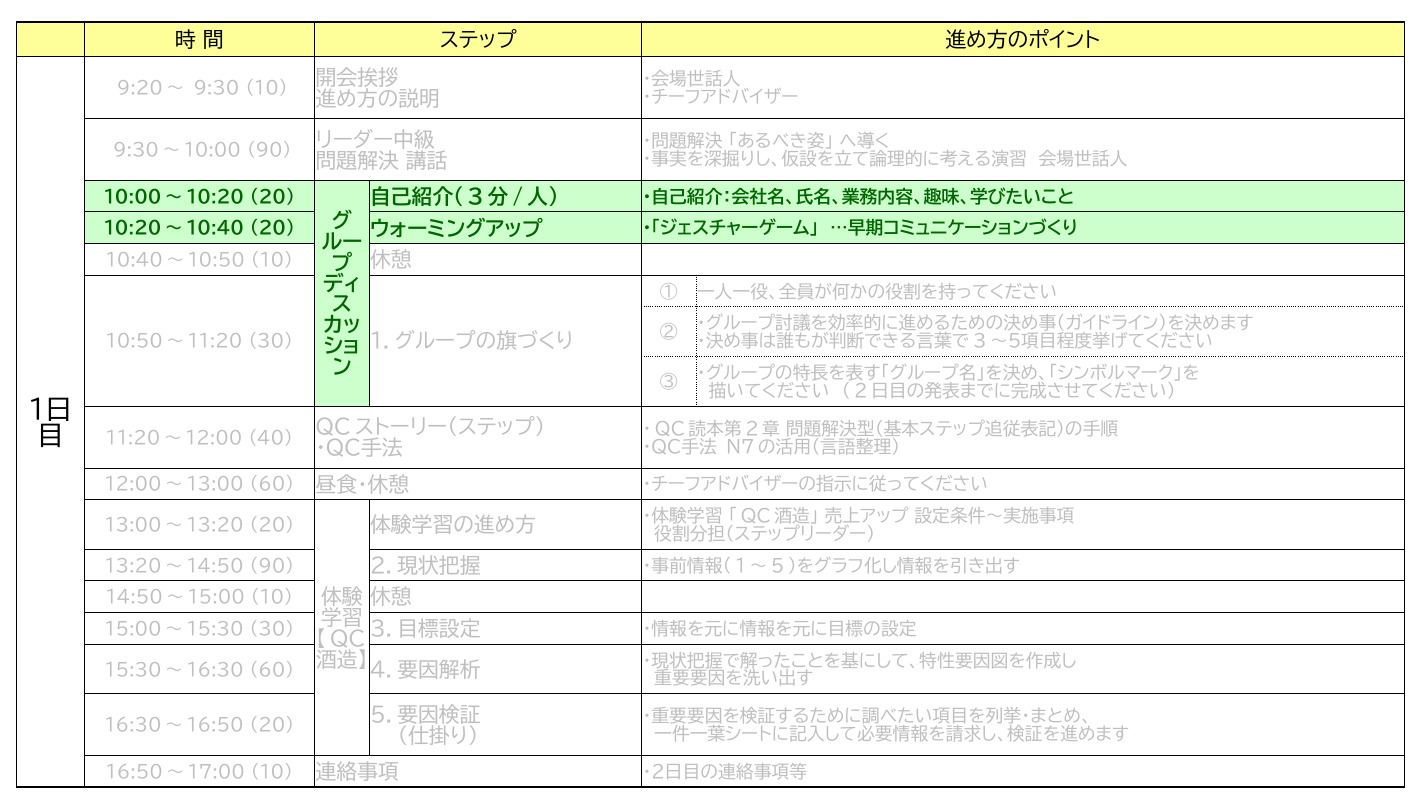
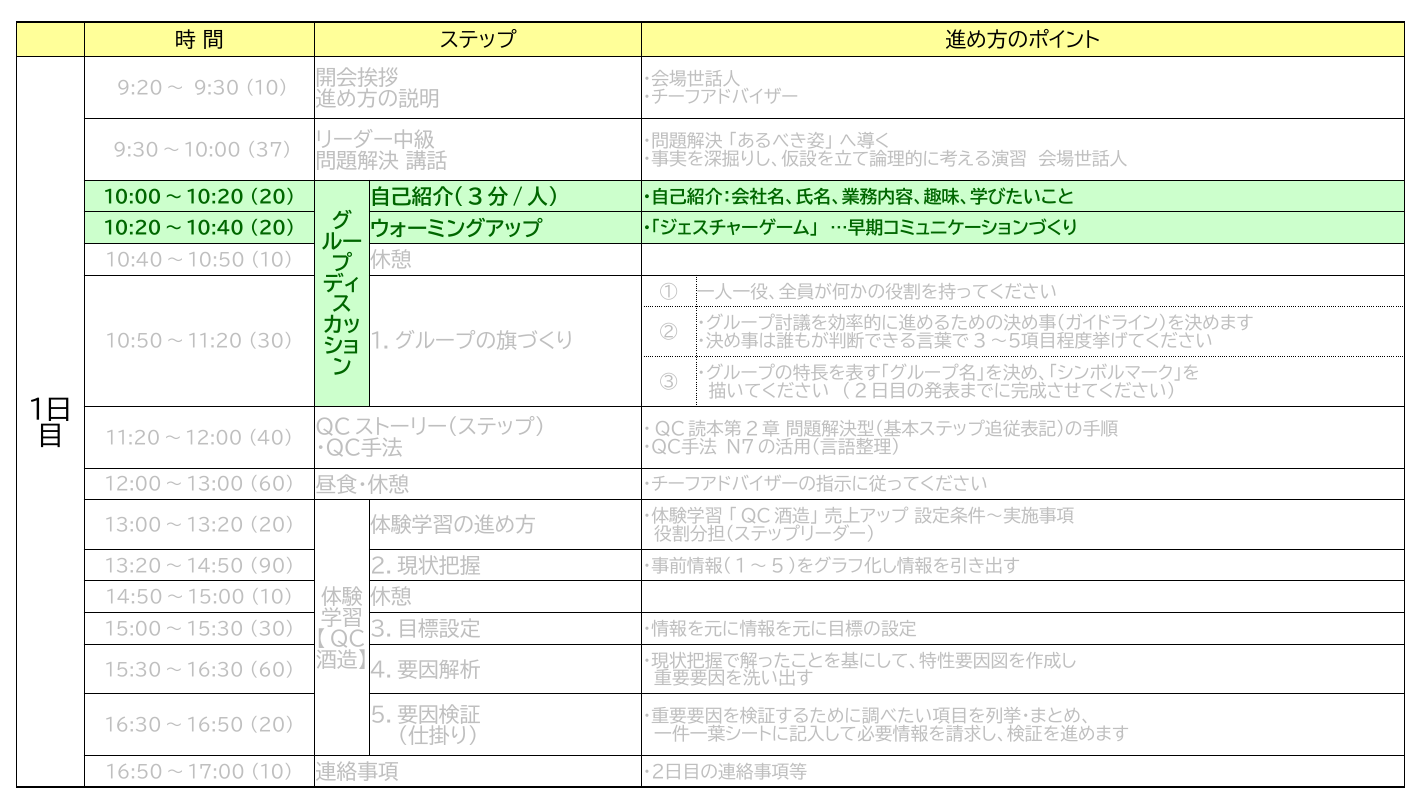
9:30～10:00 90: 90 -> 37
